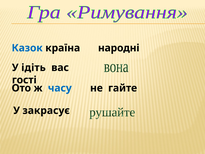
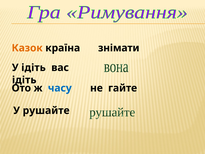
Казок colour: blue -> orange
народні: народні -> знімати
гості at (24, 80): гості -> ідіть
закрасує: закрасує -> рушайте
